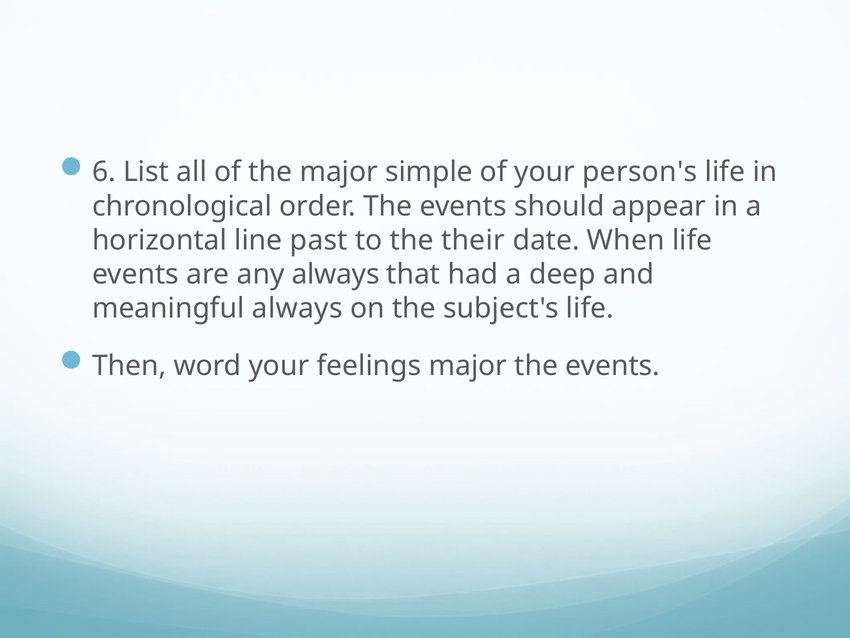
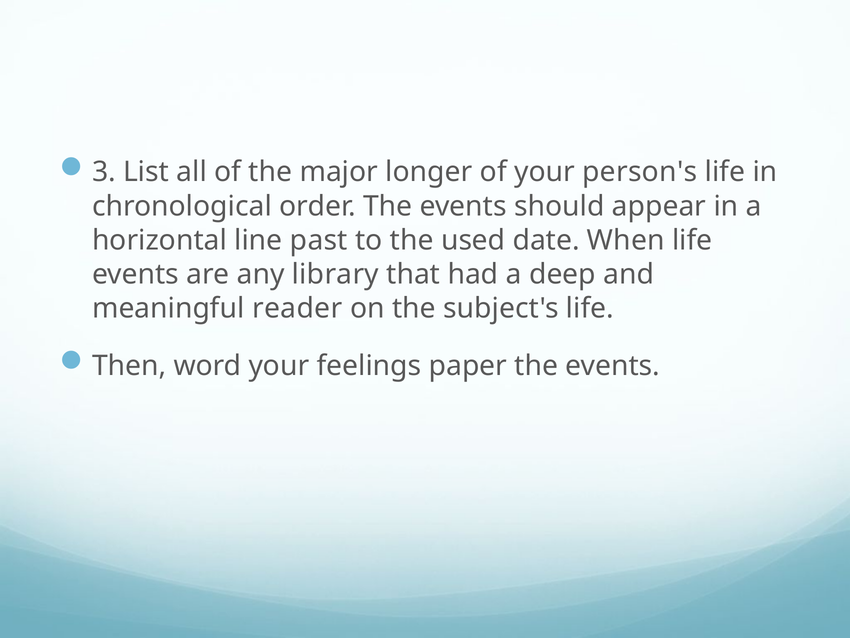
6: 6 -> 3
simple: simple -> longer
their: their -> used
any always: always -> library
meaningful always: always -> reader
feelings major: major -> paper
